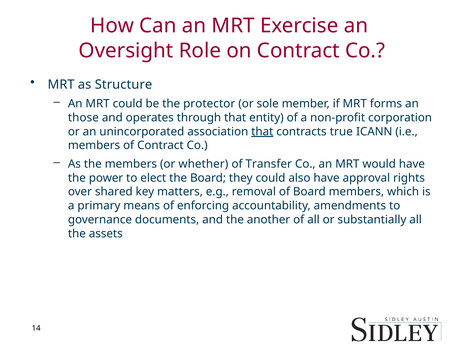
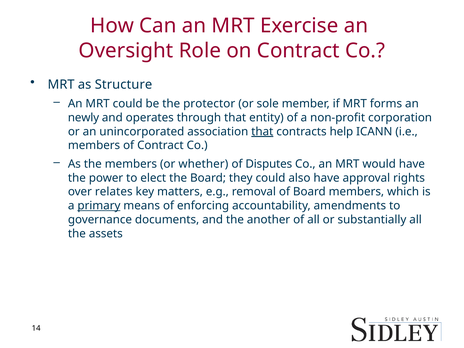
those: those -> newly
true: true -> help
Transfer: Transfer -> Disputes
shared: shared -> relates
primary underline: none -> present
